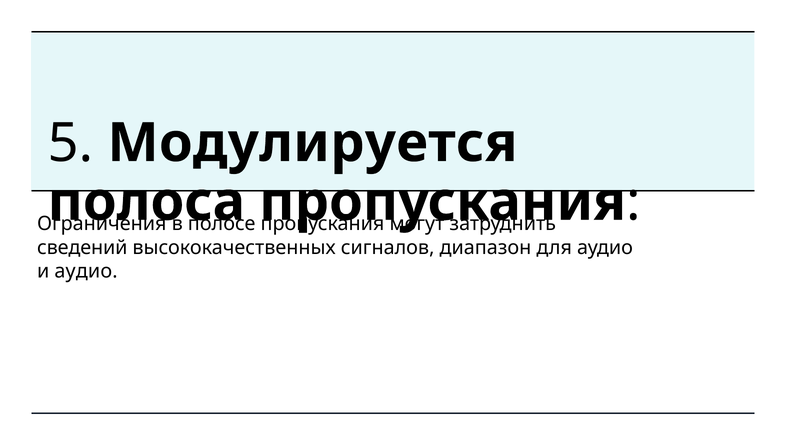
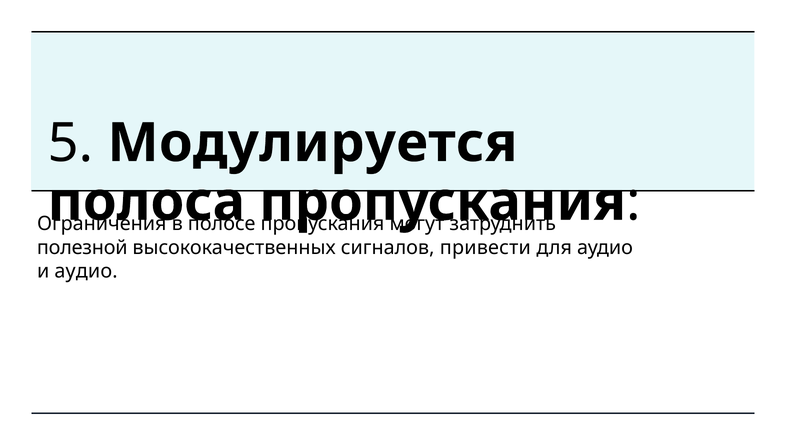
сведений: сведений -> полезной
диапазон: диапазон -> привести
